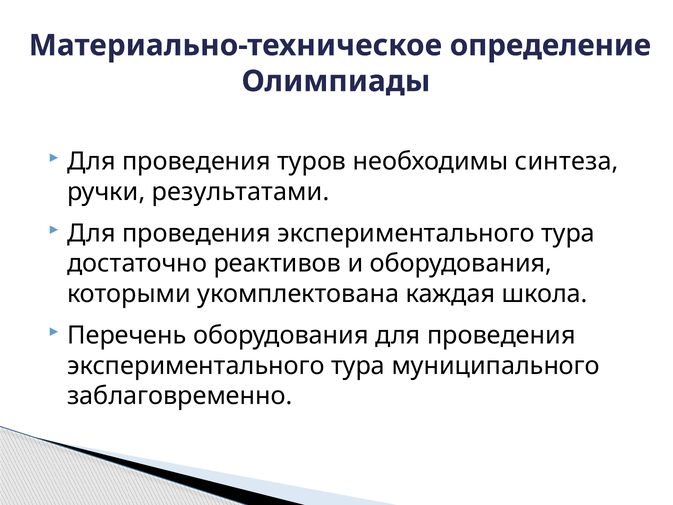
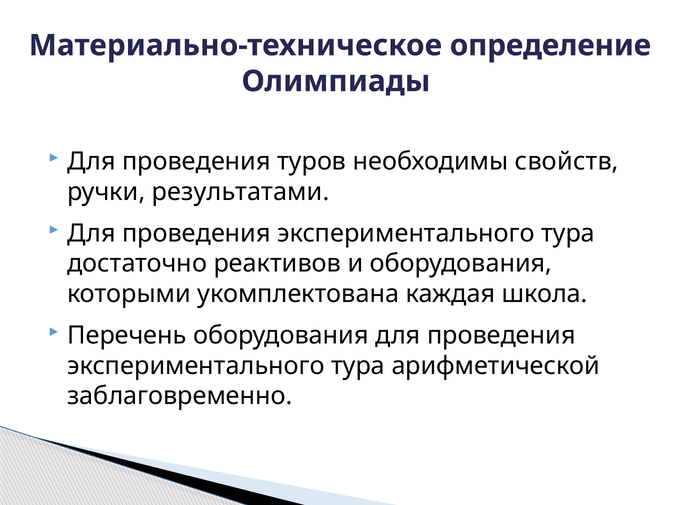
синтеза: синтеза -> свойств
муниципального: муниципального -> арифметической
